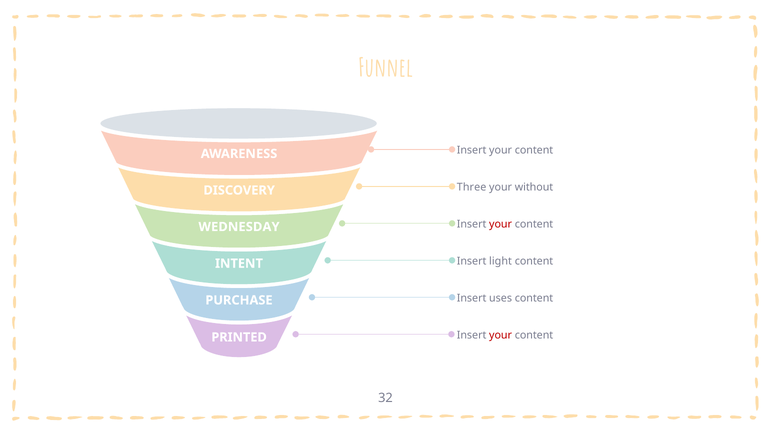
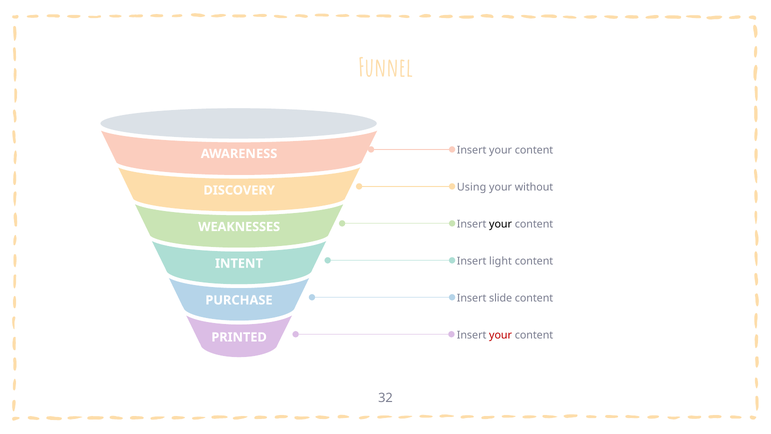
Three: Three -> Using
your at (501, 224) colour: red -> black
WEDNESDAY: WEDNESDAY -> WEAKNESSES
uses: uses -> slide
